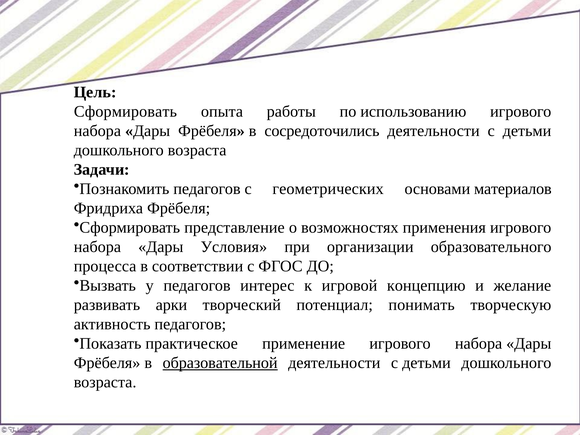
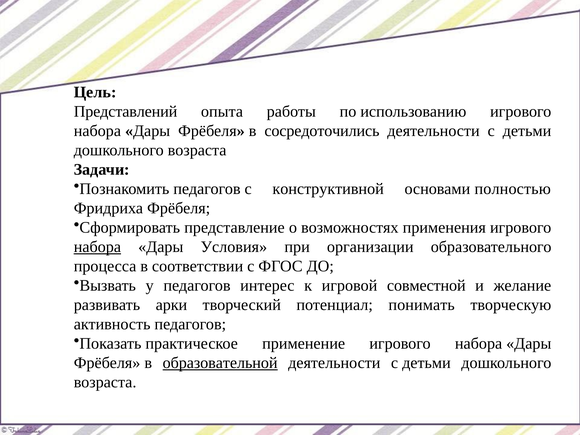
Сформировать at (125, 112): Сформировать -> Представлений
геометрических: геометрических -> конструктивной
материалов: материалов -> полностью
набора at (97, 247) underline: none -> present
концепцию: концепцию -> совместной
